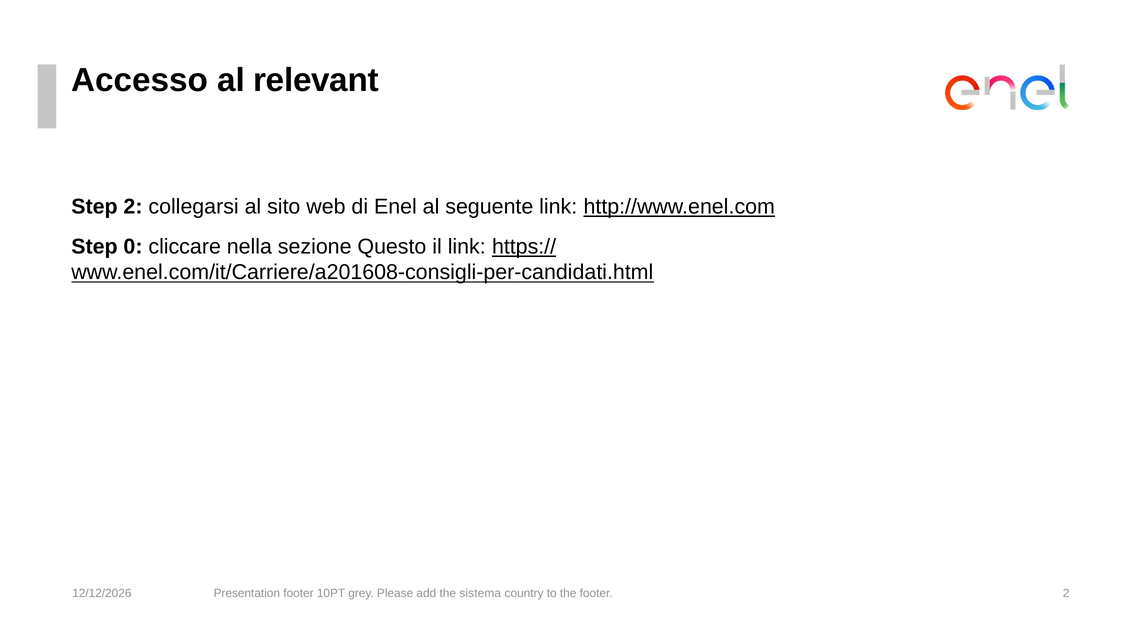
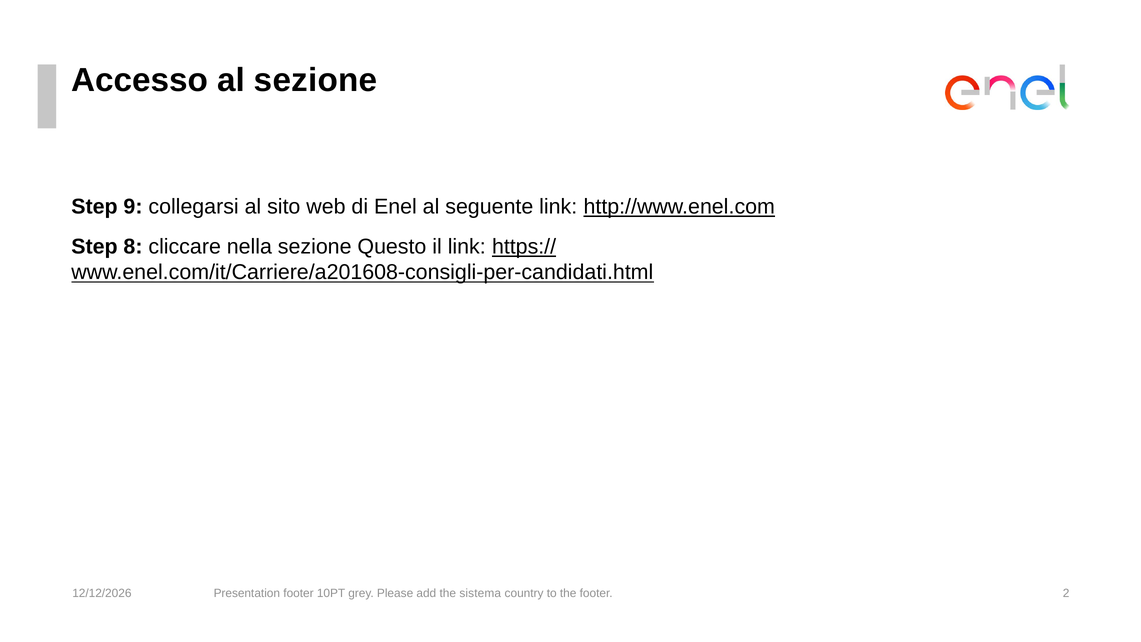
al relevant: relevant -> sezione
Step 2: 2 -> 9
0: 0 -> 8
